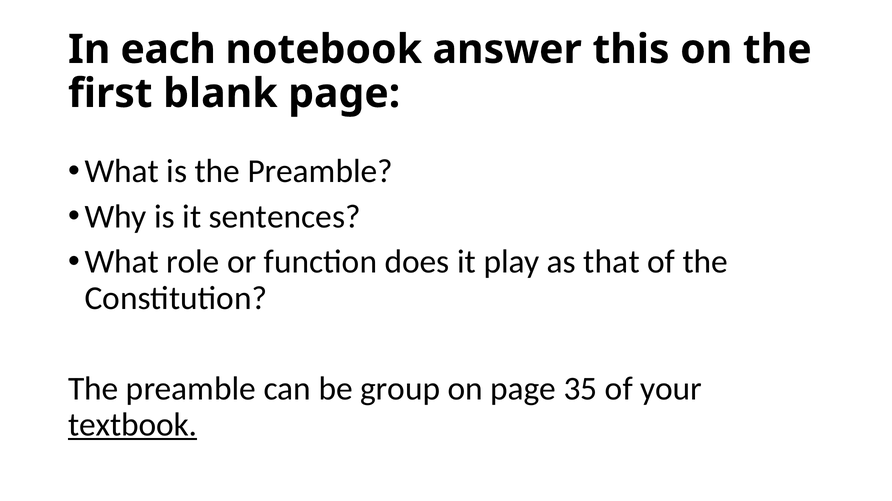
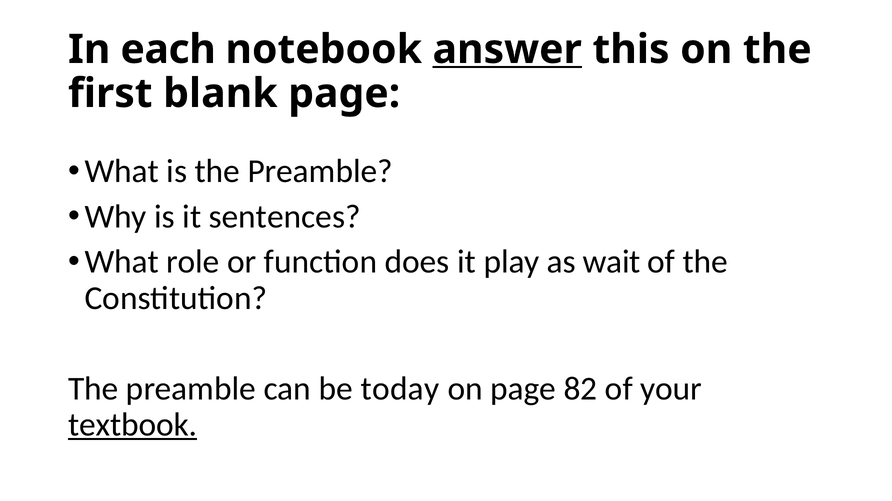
answer underline: none -> present
that: that -> wait
group: group -> today
35: 35 -> 82
